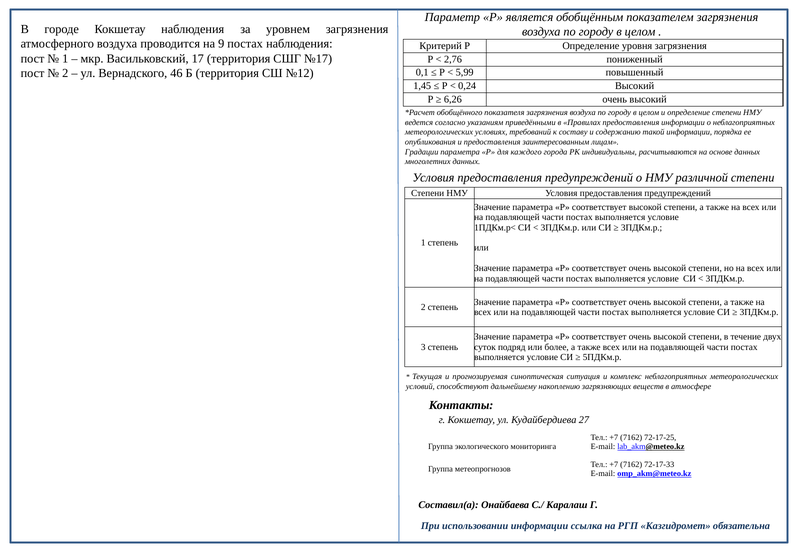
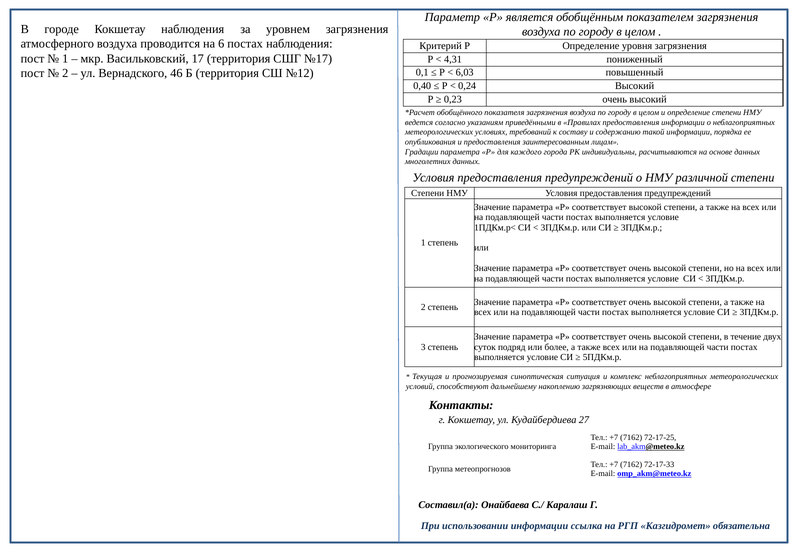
9: 9 -> 6
2,76: 2,76 -> 4,31
5,99: 5,99 -> 6,03
1,45: 1,45 -> 0,40
6,26: 6,26 -> 0,23
